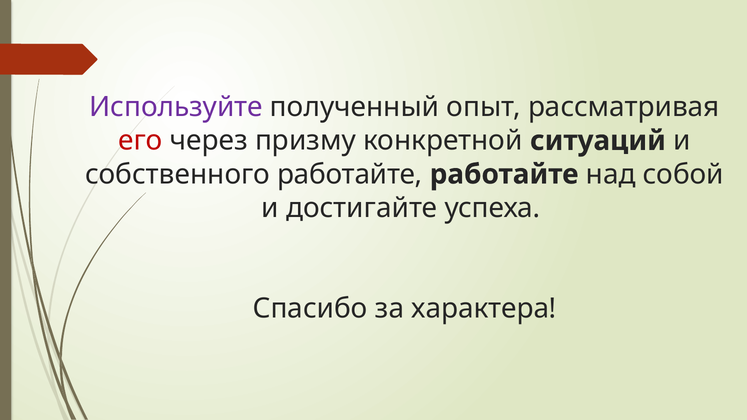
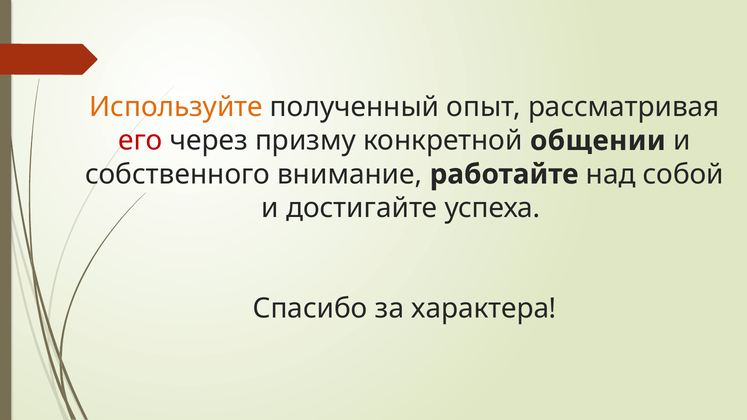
Используйте colour: purple -> orange
ситуаций: ситуаций -> общении
собственного работайте: работайте -> внимание
